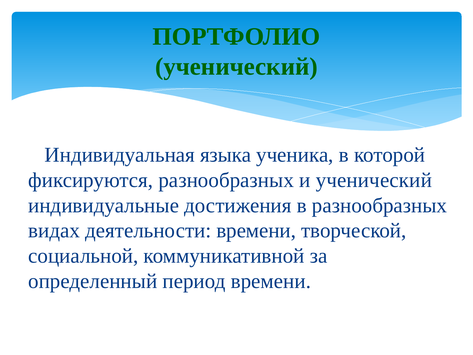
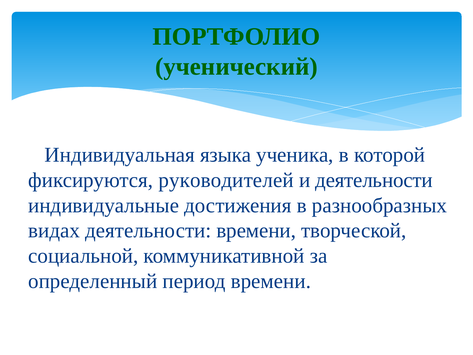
фиксируются разнообразных: разнообразных -> руководителей
и ученический: ученический -> деятельности
